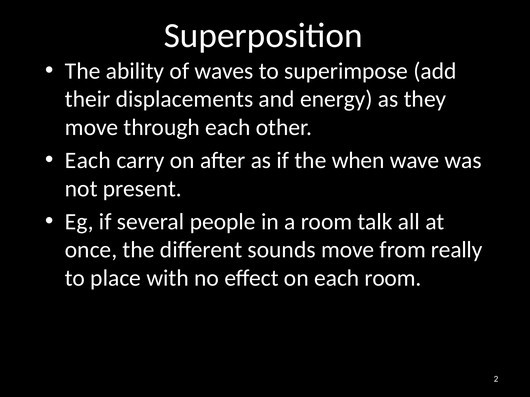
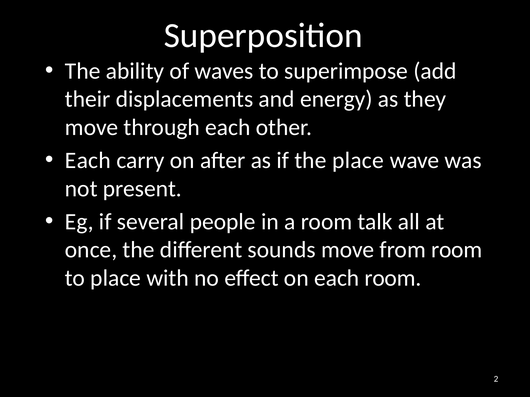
the when: when -> place
from really: really -> room
